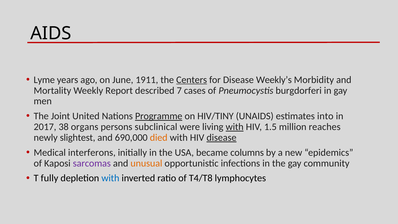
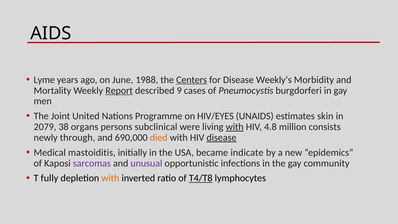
1911: 1911 -> 1988
Report underline: none -> present
7: 7 -> 9
Programme underline: present -> none
HIV/TINY: HIV/TINY -> HIV/EYES
into: into -> skin
2017: 2017 -> 2079
1.5: 1.5 -> 4.8
reaches: reaches -> consists
slightest: slightest -> through
interferons: interferons -> mastoiditis
columns: columns -> indicate
unusual colour: orange -> purple
with at (110, 178) colour: blue -> orange
T4/T8 underline: none -> present
